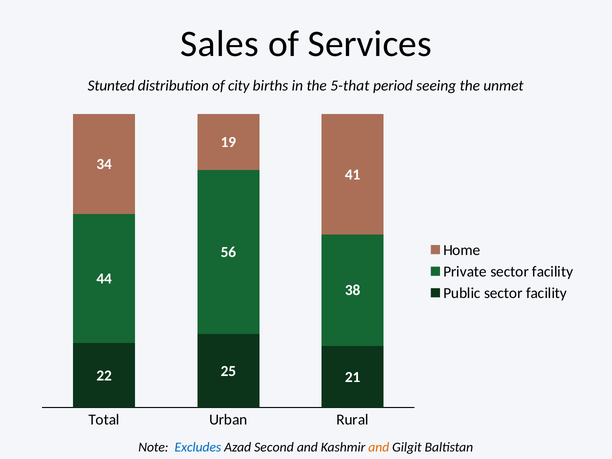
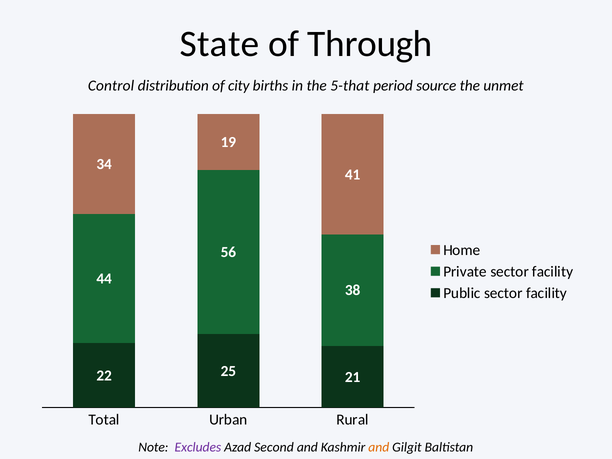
Sales: Sales -> State
Services: Services -> Through
Stunted: Stunted -> Control
seeing: seeing -> source
Excludes colour: blue -> purple
